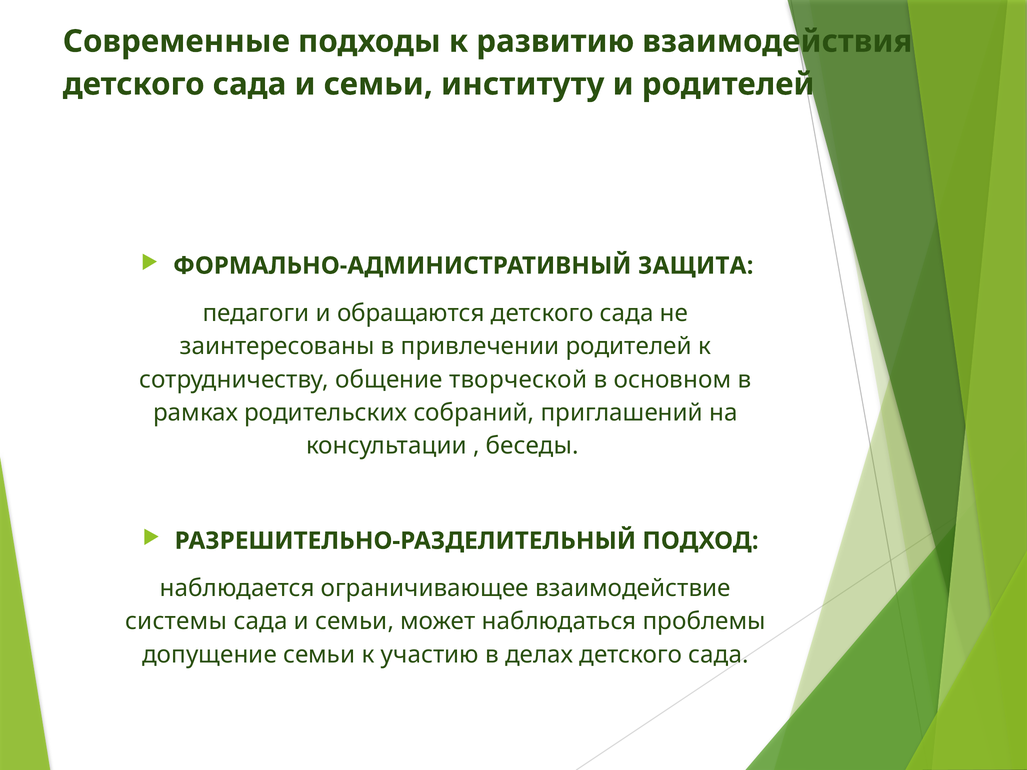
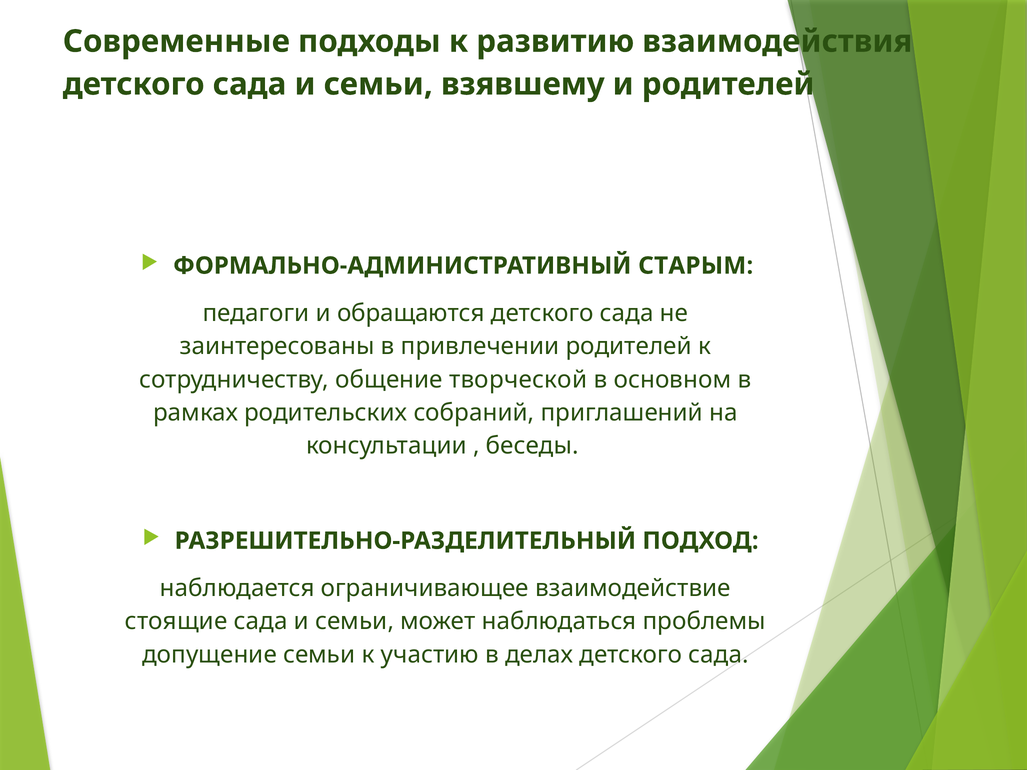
институту: институту -> взявшему
ЗАЩИТА: ЗАЩИТА -> СТАРЫМ
системы: системы -> стоящие
